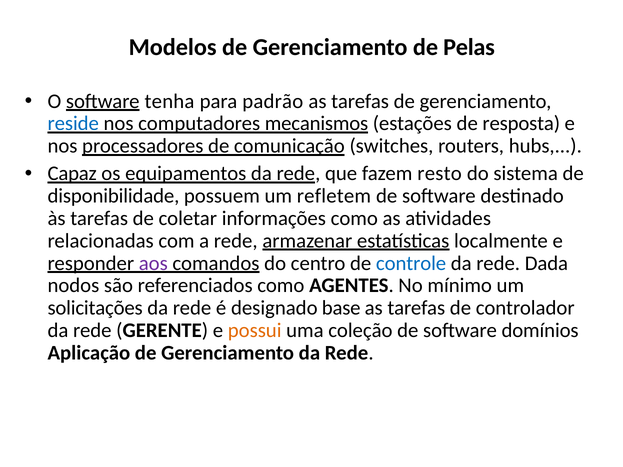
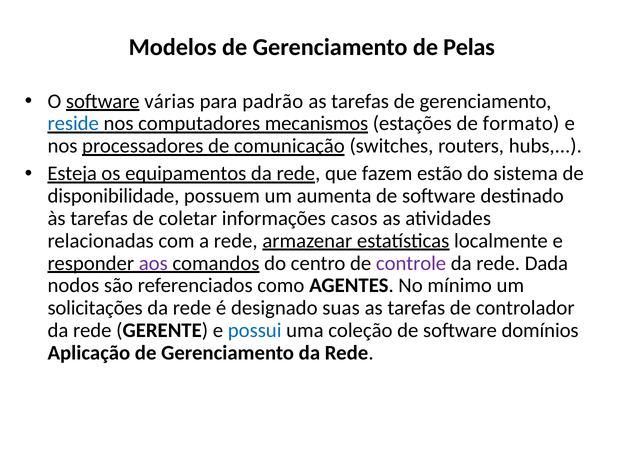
tenha: tenha -> várias
resposta: resposta -> formato
Capaz: Capaz -> Esteja
resto: resto -> estão
refletem: refletem -> aumenta
informações como: como -> casos
controle colour: blue -> purple
base: base -> suas
possui colour: orange -> blue
